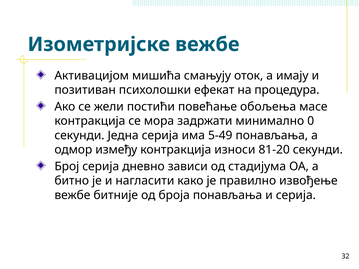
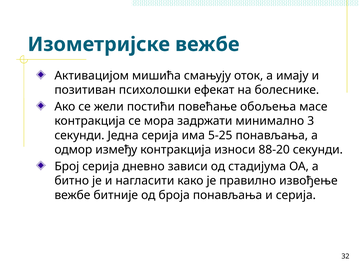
процедура: процедура -> болеснике
0: 0 -> 3
5-49: 5-49 -> 5-25
81-20: 81-20 -> 88-20
